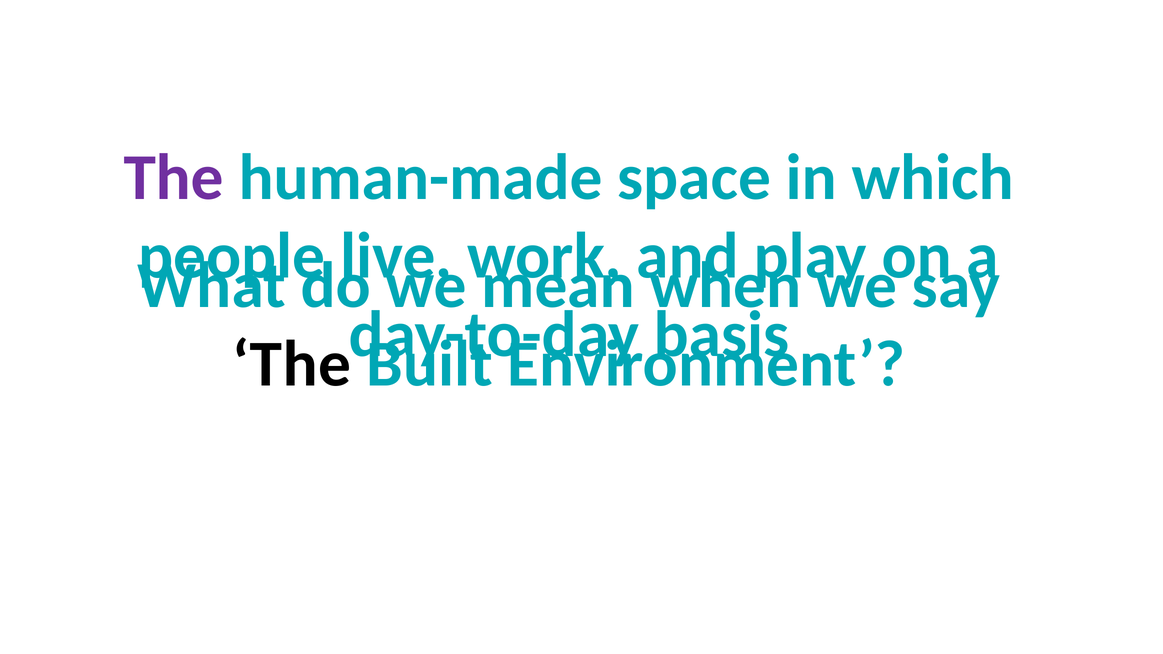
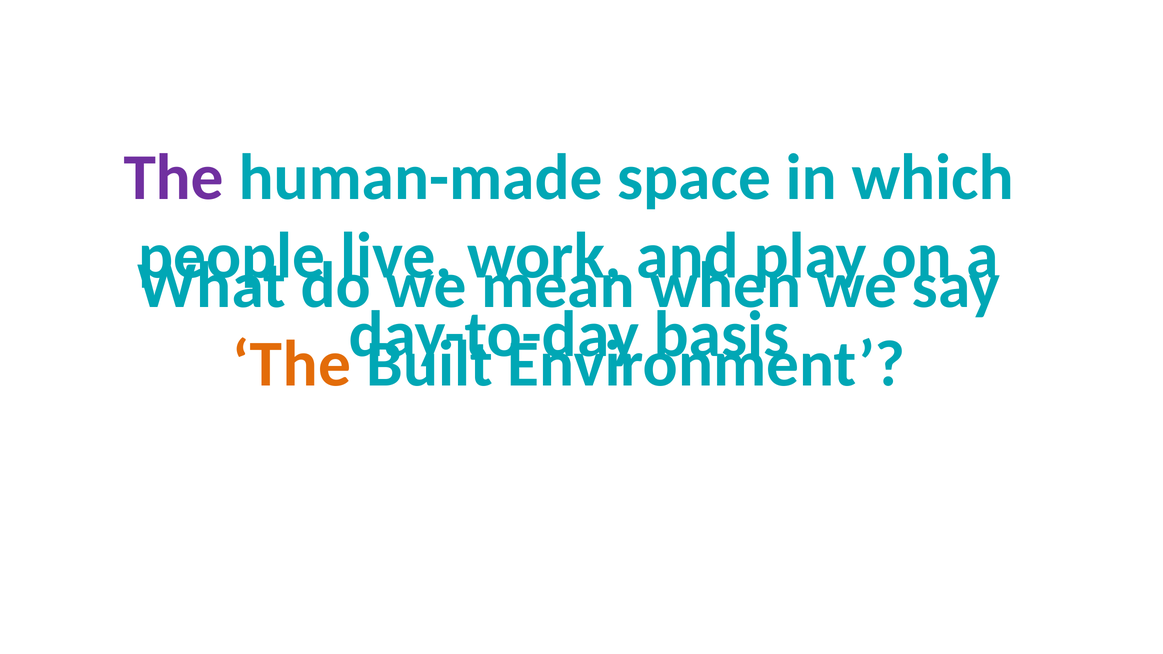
The at (292, 364) colour: black -> orange
